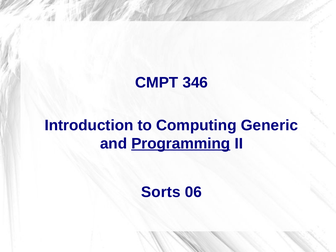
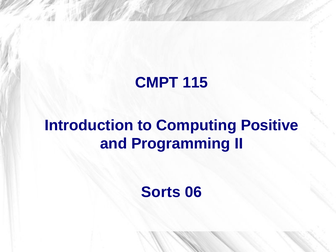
346: 346 -> 115
Generic: Generic -> Positive
Programming underline: present -> none
